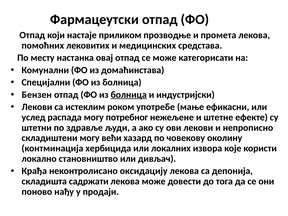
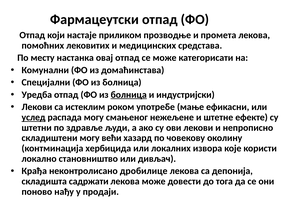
Бензен: Бензен -> Уредба
услед underline: none -> present
потребног: потребног -> смањеног
оксидацију: оксидацију -> дробилице
